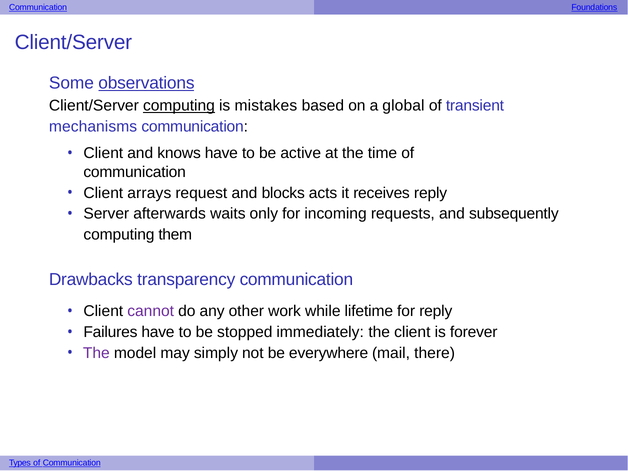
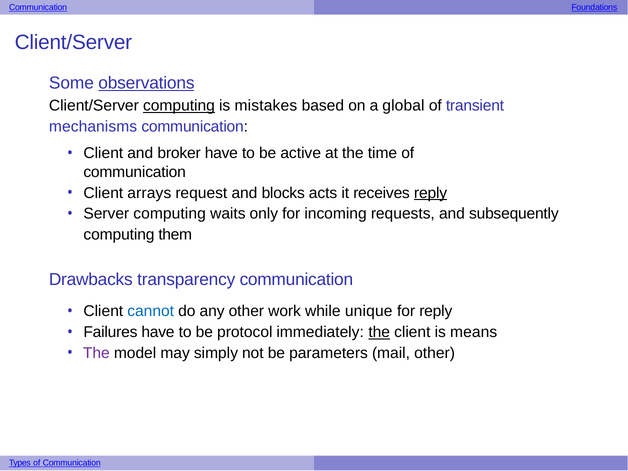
knows: knows -> broker
reply at (431, 193) underline: none -> present
Server afterwards: afterwards -> computing
cannot colour: purple -> blue
lifetime: lifetime -> unique
stopped: stopped -> protocol
the at (379, 332) underline: none -> present
forever: forever -> means
everywhere: everywhere -> parameters
mail there: there -> other
